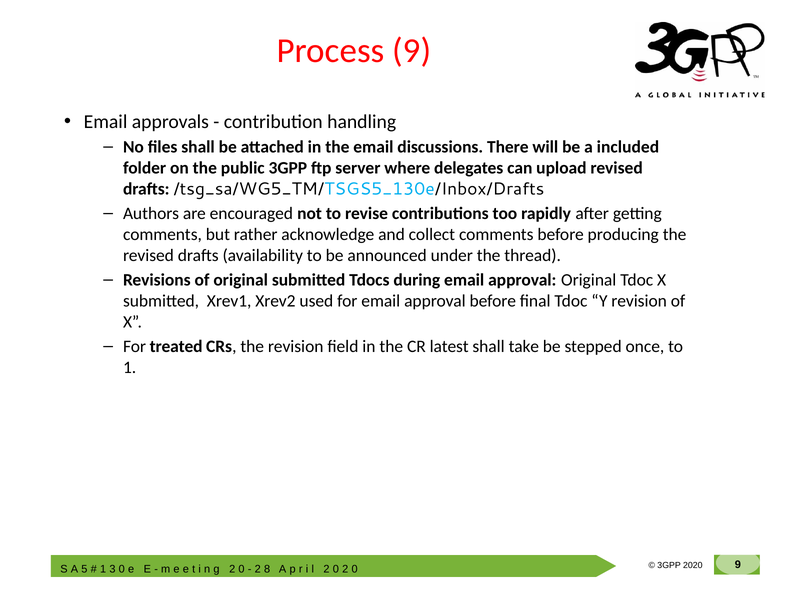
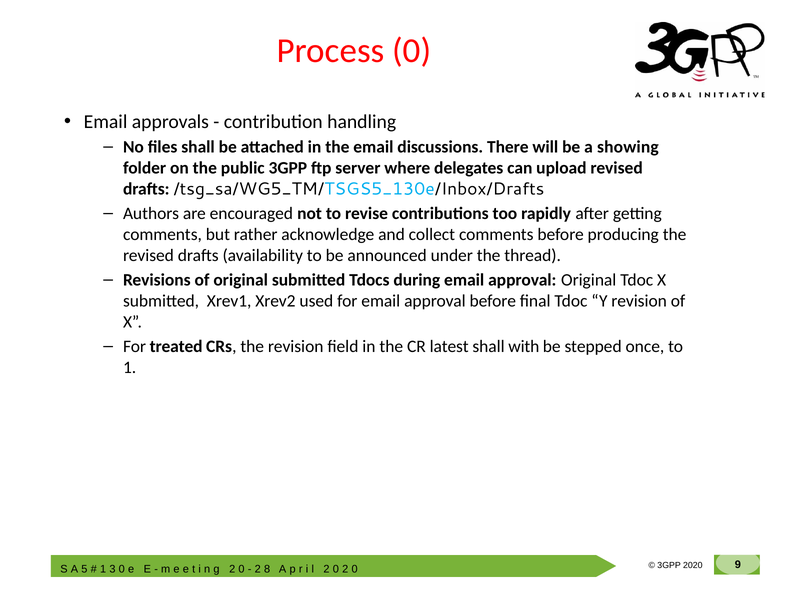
Process 9: 9 -> 0
included: included -> showing
take: take -> with
